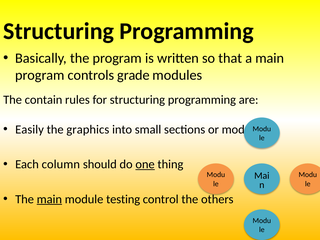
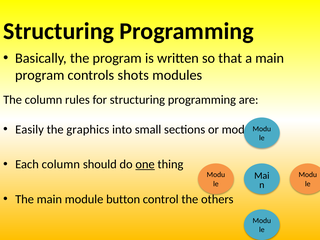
grade: grade -> shots
The contain: contain -> column
main at (49, 199) underline: present -> none
testing: testing -> button
